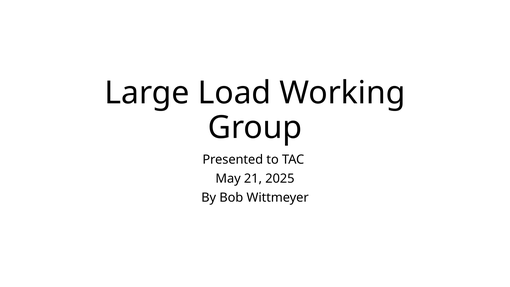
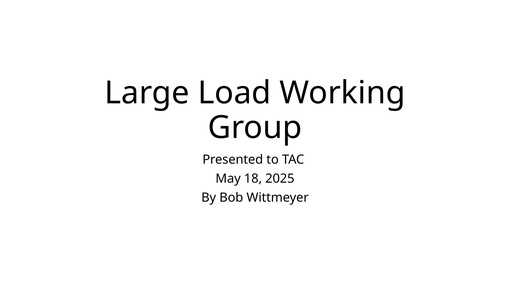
21: 21 -> 18
